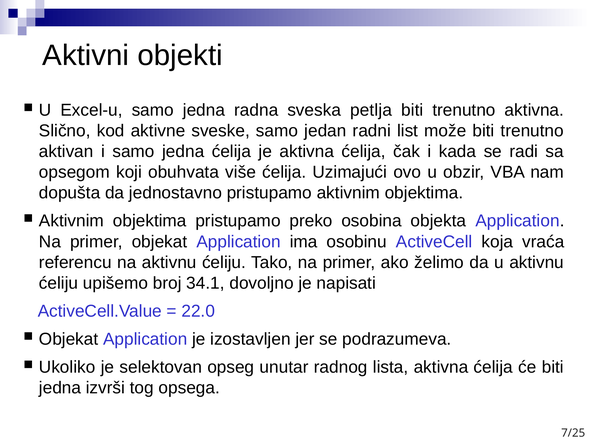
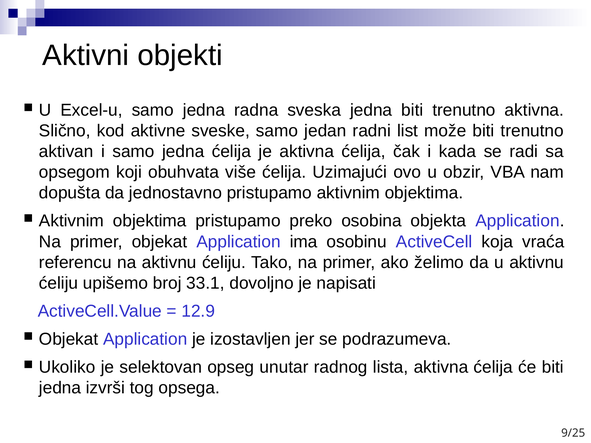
sveska petlja: petlja -> jedna
34.1: 34.1 -> 33.1
22.0: 22.0 -> 12.9
7/25: 7/25 -> 9/25
